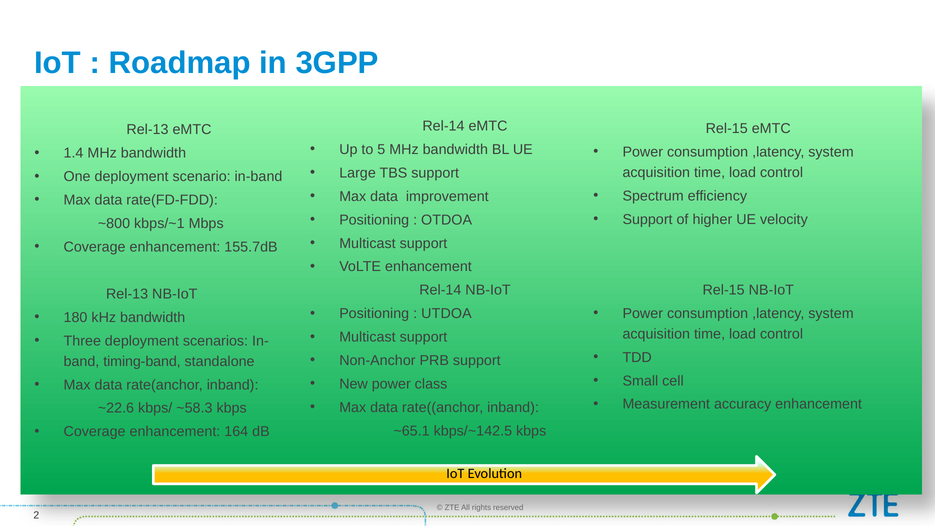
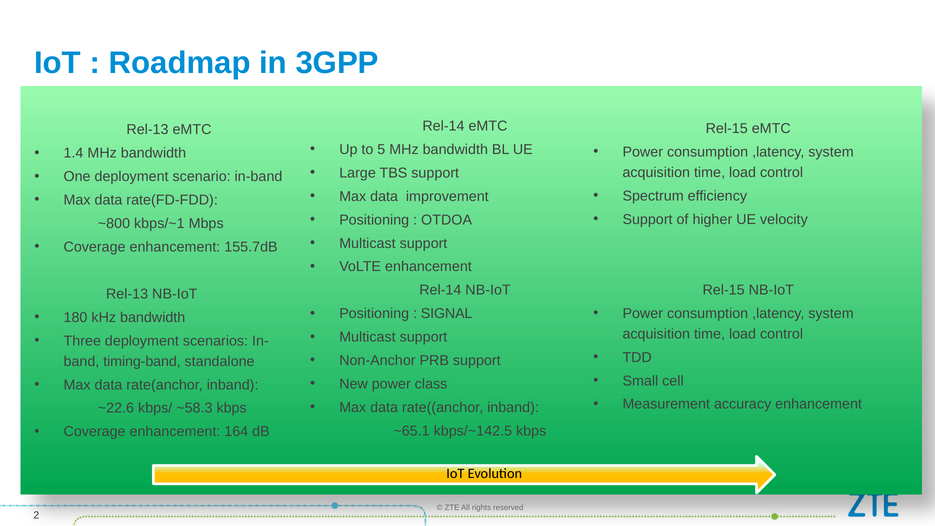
UTDOA: UTDOA -> SIGNAL
